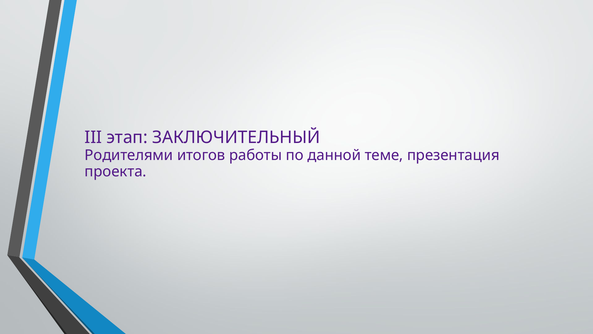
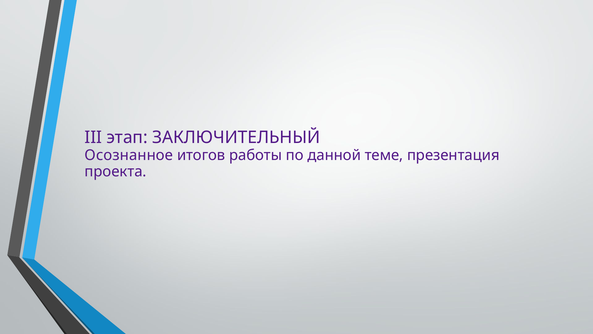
Родителями: Родителями -> Осознанное
